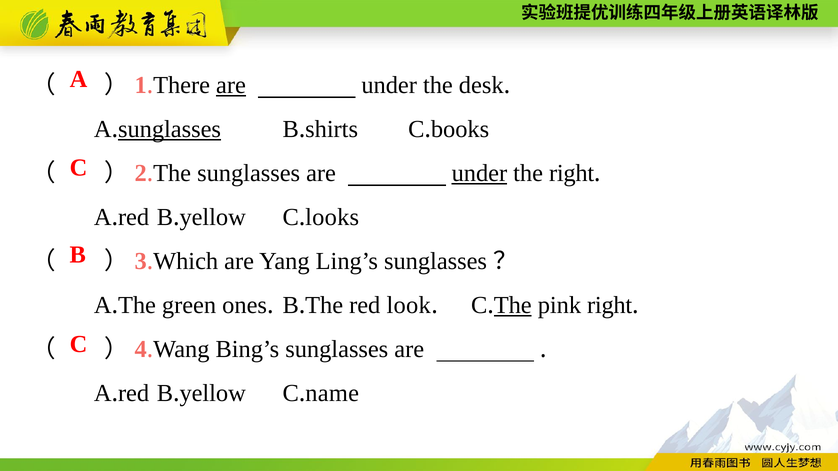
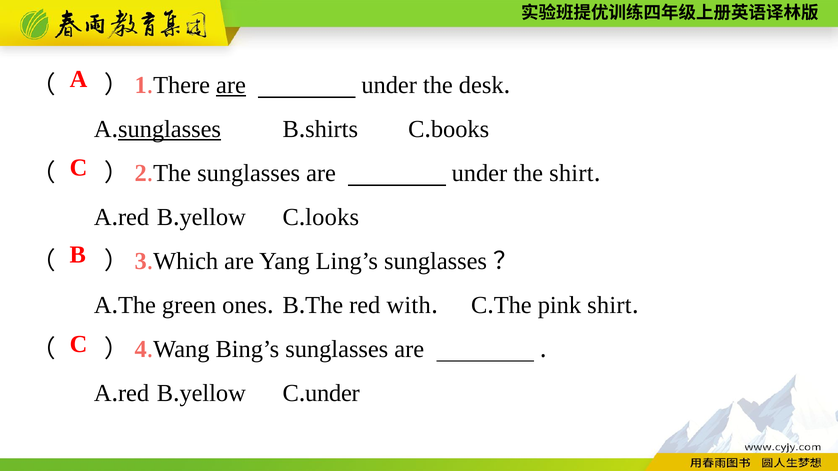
under at (479, 174) underline: present -> none
the right: right -> shirt
look: look -> with
The at (513, 306) underline: present -> none
pink right: right -> shirt
name at (332, 394): name -> under
